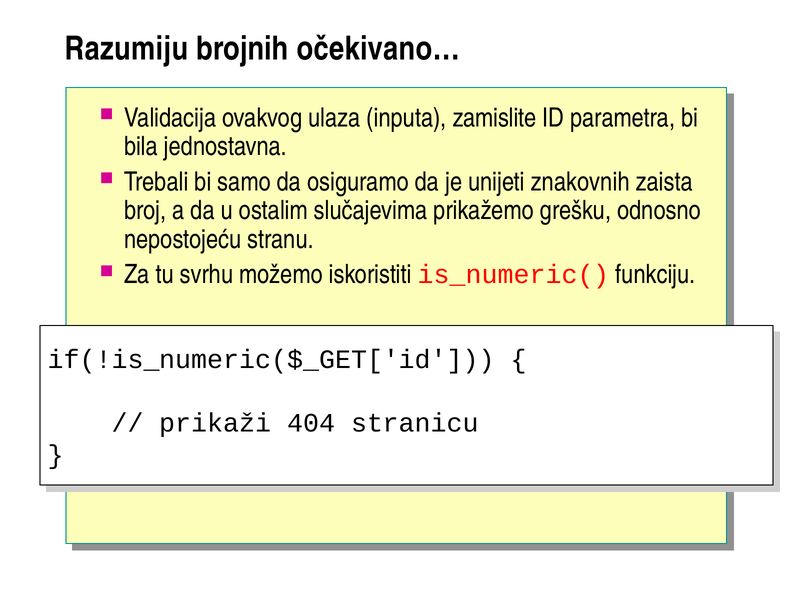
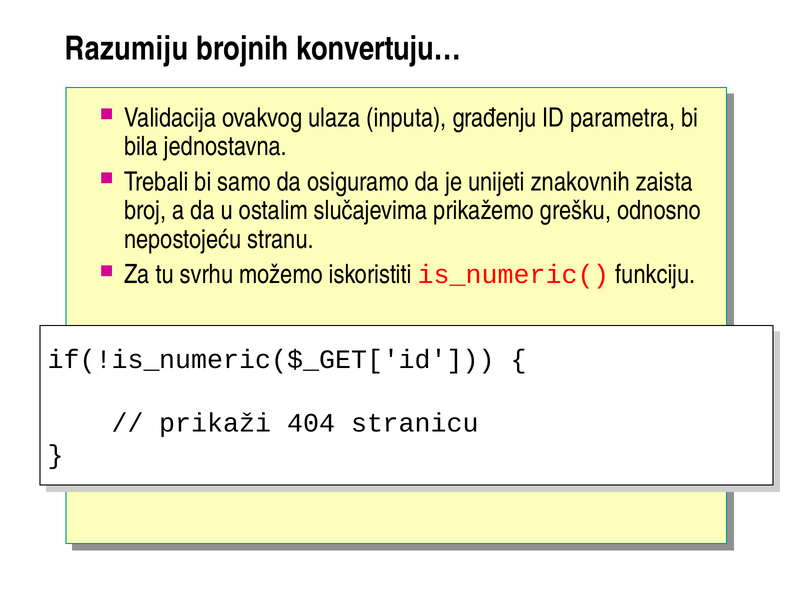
očekivano…: očekivano… -> konvertuju…
zamislite: zamislite -> građenju
